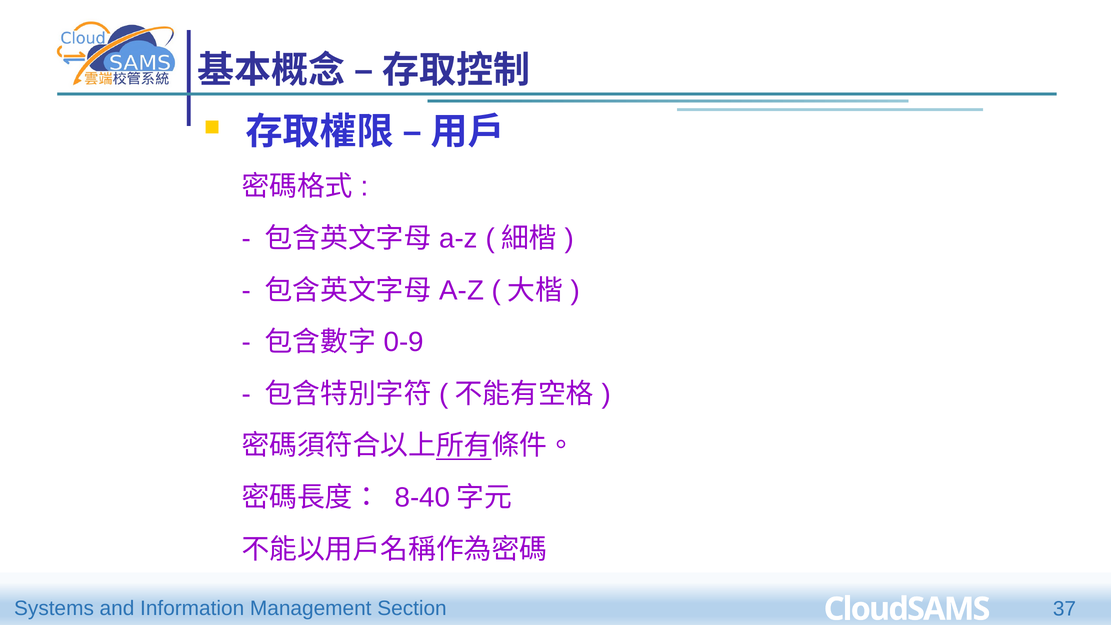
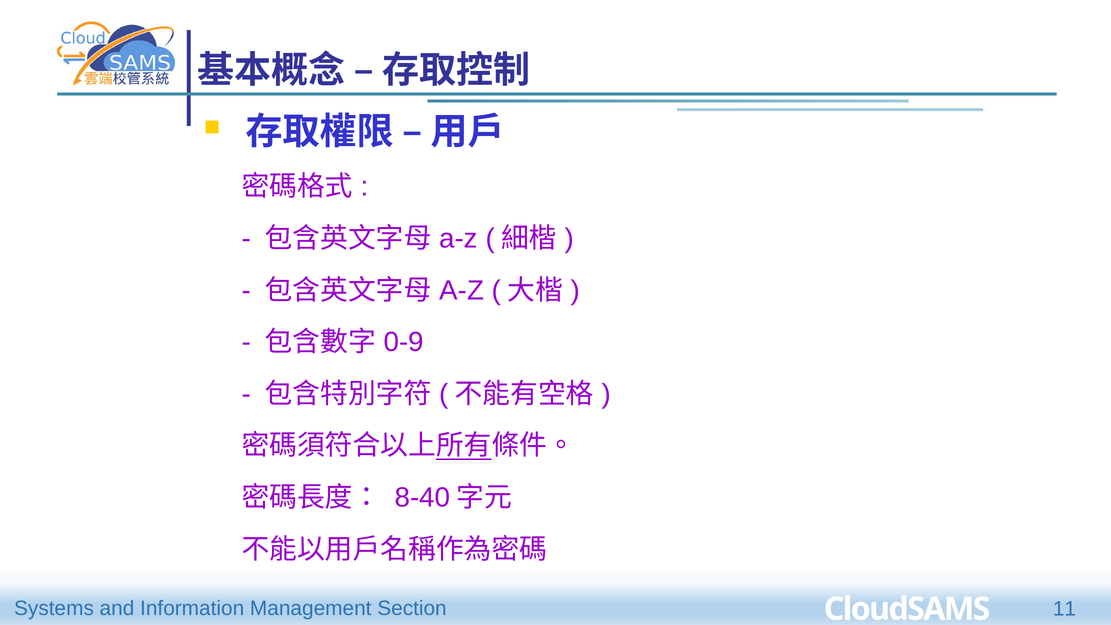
37: 37 -> 11
